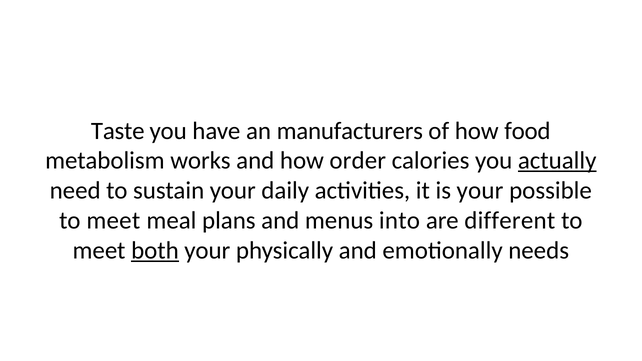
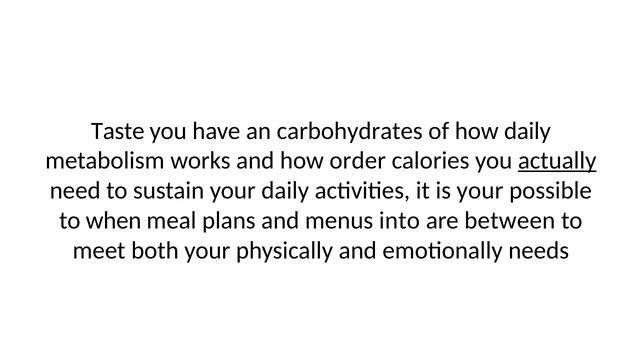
manufacturers: manufacturers -> carbohydrates
how food: food -> daily
meet at (113, 221): meet -> when
different: different -> between
both underline: present -> none
